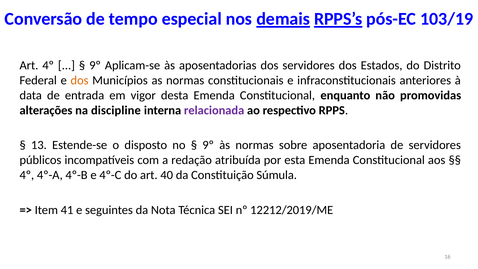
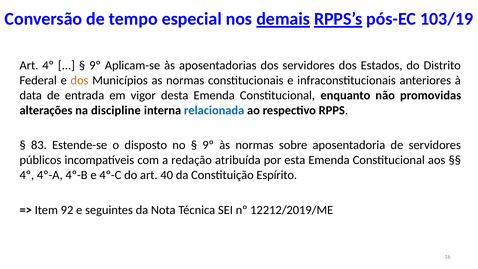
relacionada colour: purple -> blue
13: 13 -> 83
Súmula: Súmula -> Espírito
41: 41 -> 92
